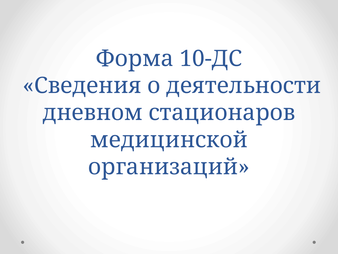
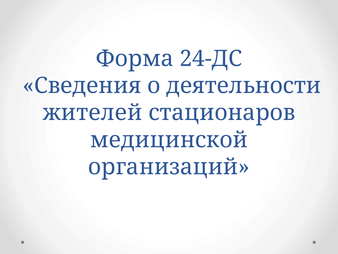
10-ДС: 10-ДС -> 24-ДС
дневном: дневном -> жителей
